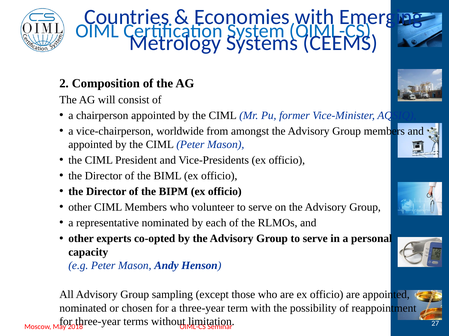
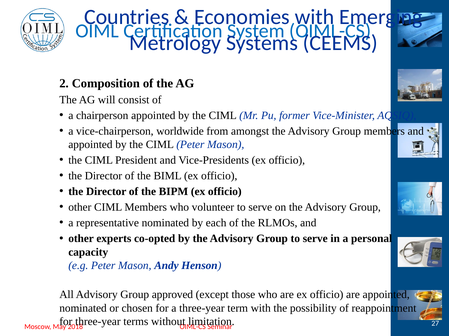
sampling: sampling -> approved
